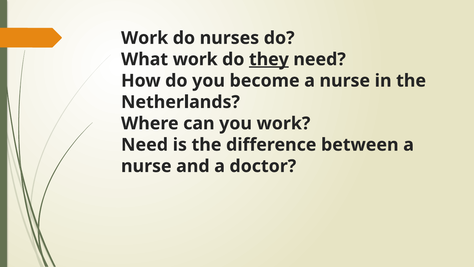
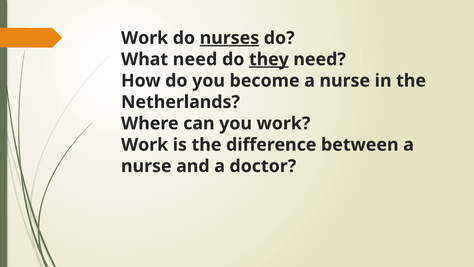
nurses underline: none -> present
What work: work -> need
Need at (145, 145): Need -> Work
